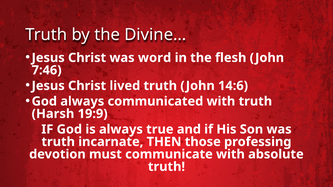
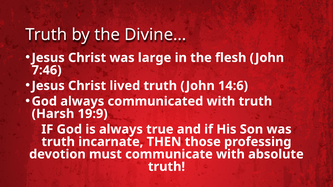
word: word -> large
